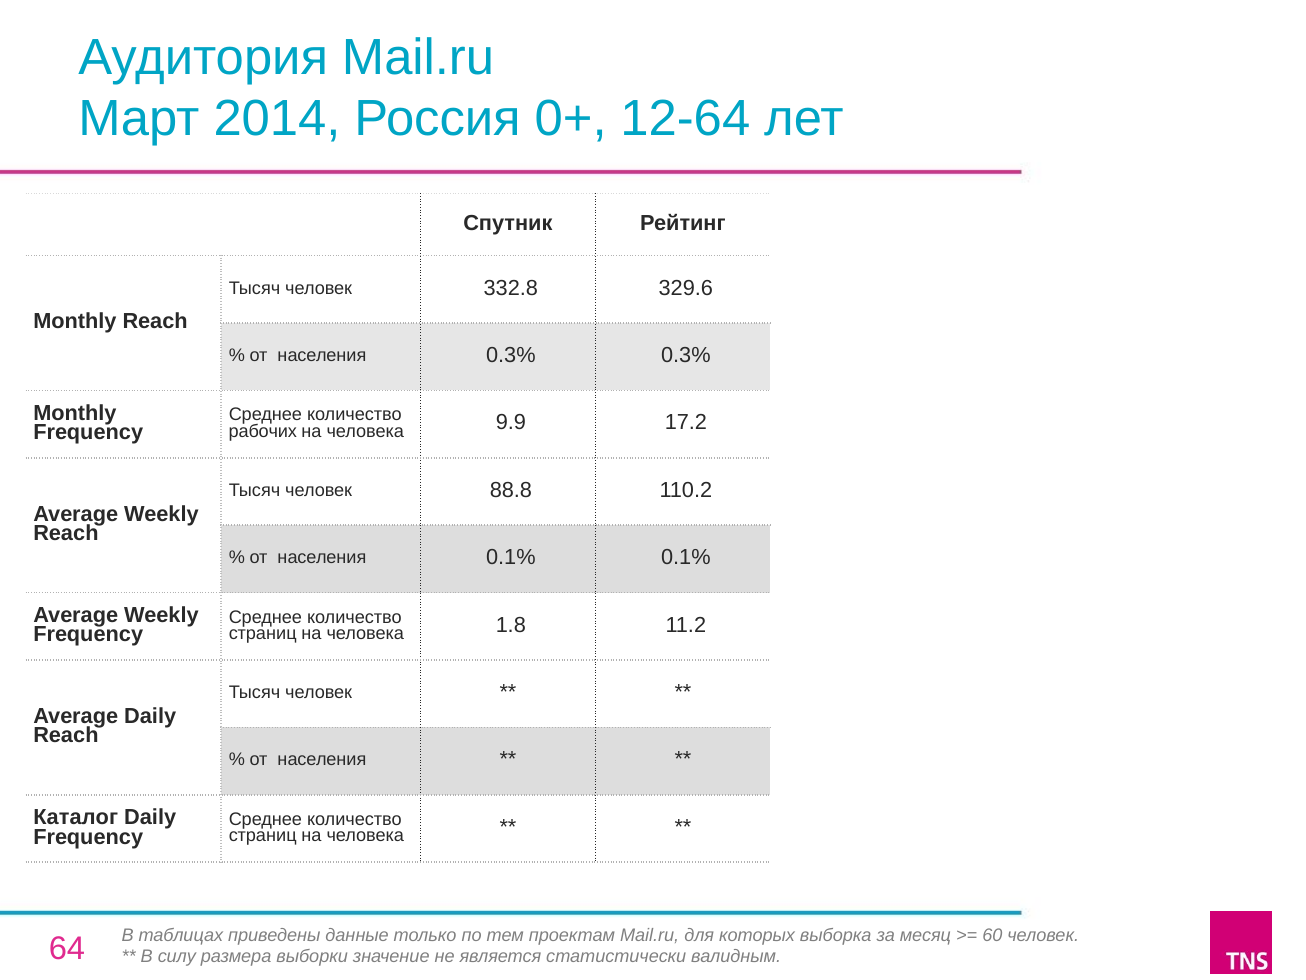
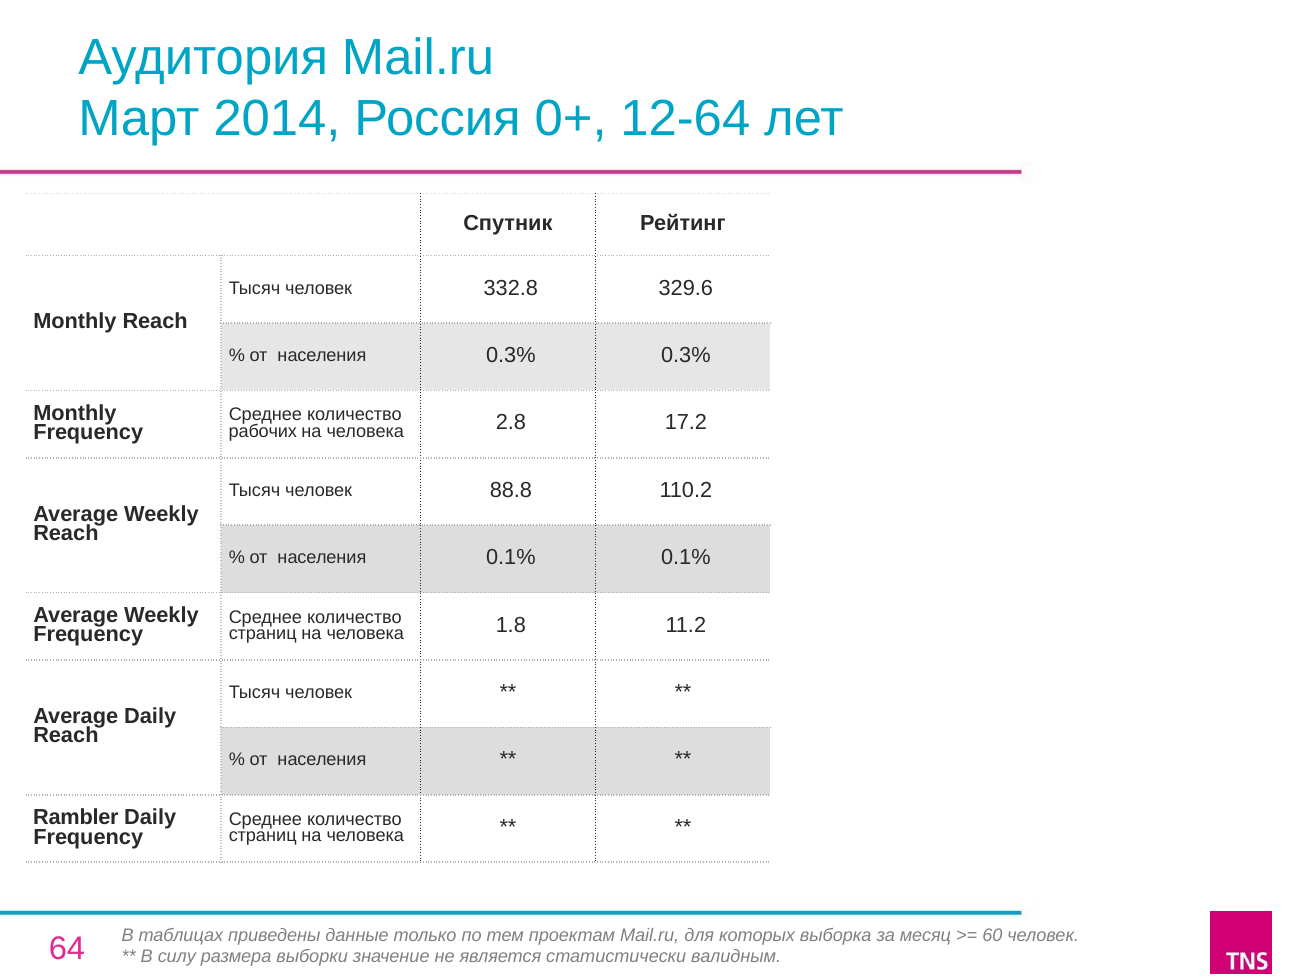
9.9: 9.9 -> 2.8
Каталог: Каталог -> Rambler
